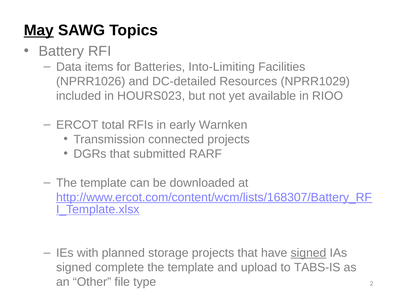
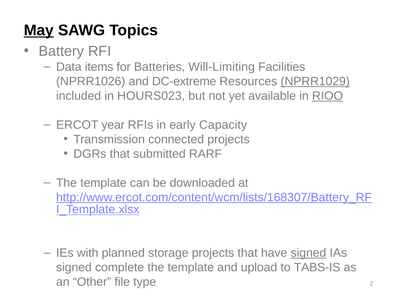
Into-Limiting: Into-Limiting -> Will-Limiting
DC-detailed: DC-detailed -> DC-extreme
NPRR1029 underline: none -> present
RIOO underline: none -> present
total: total -> year
Warnken: Warnken -> Capacity
